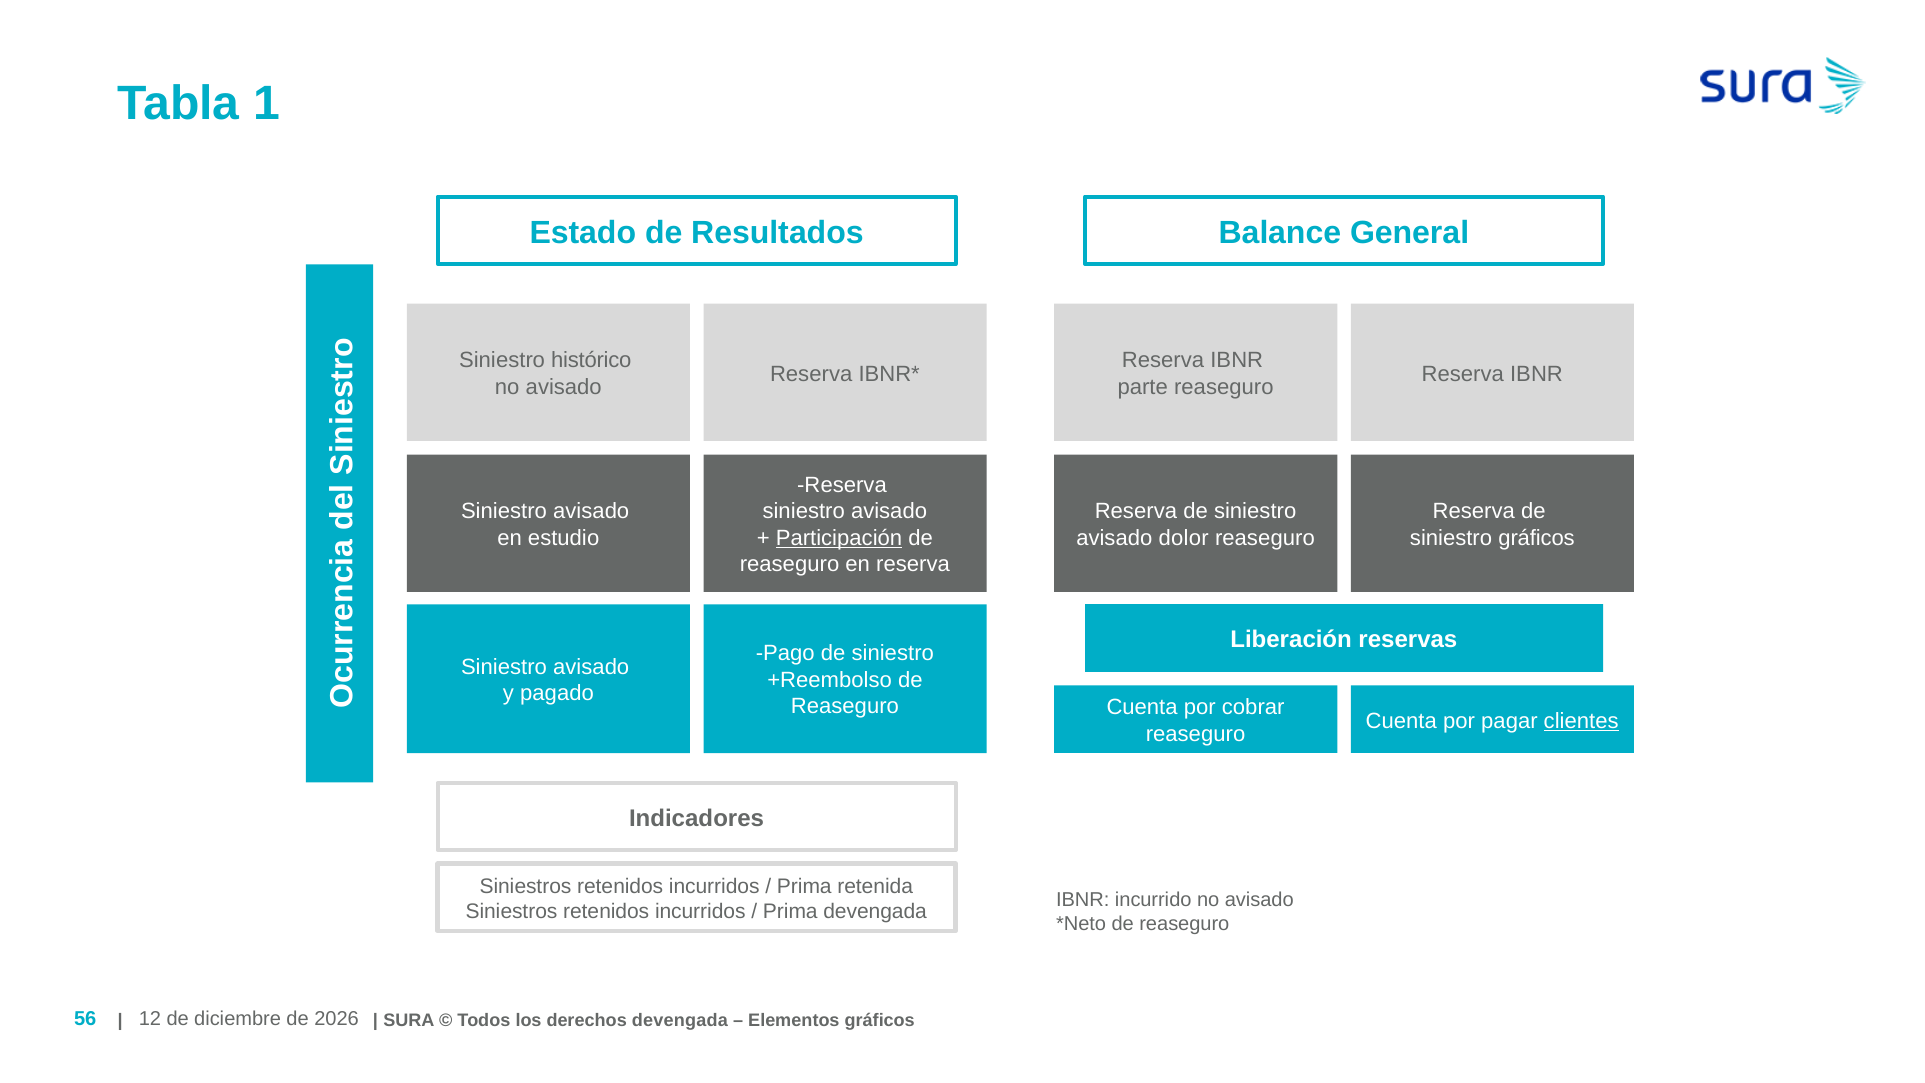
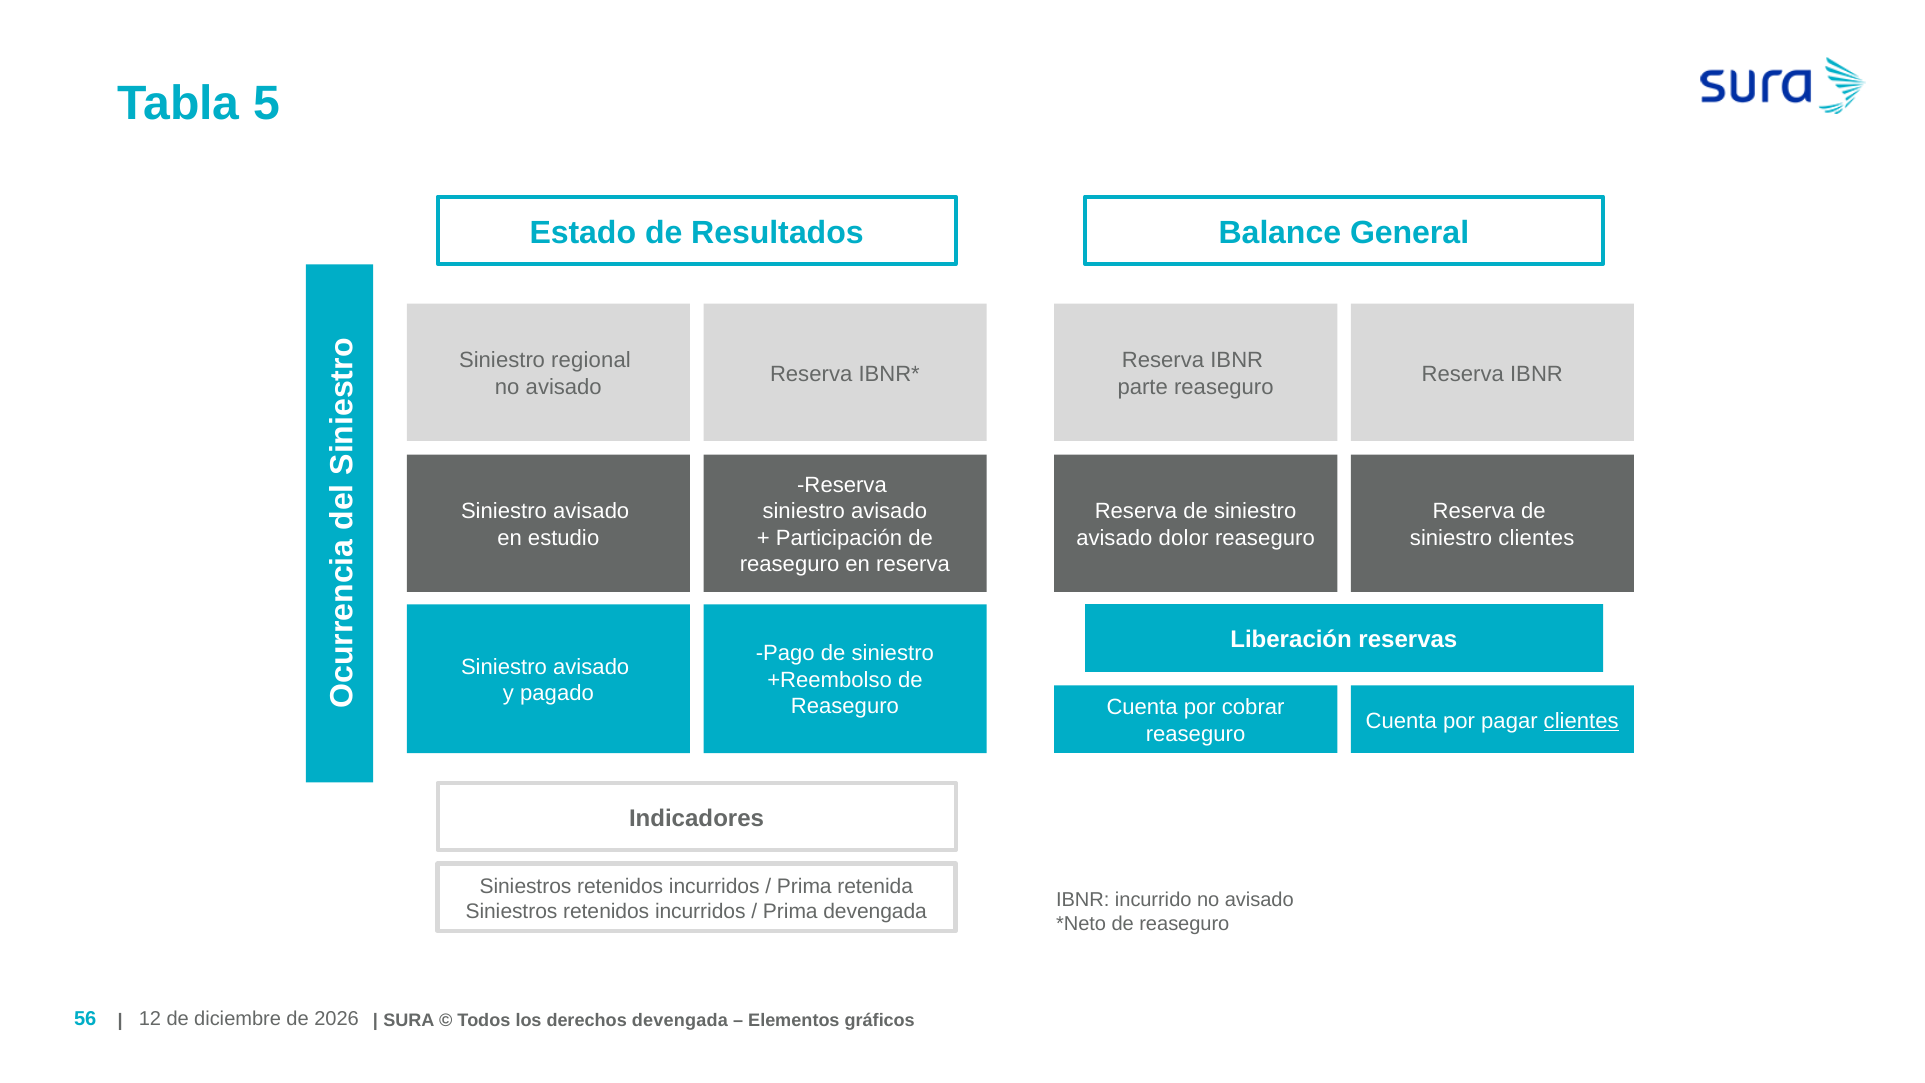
1: 1 -> 5
histórico: histórico -> regional
Participación underline: present -> none
siniestro gráficos: gráficos -> clientes
